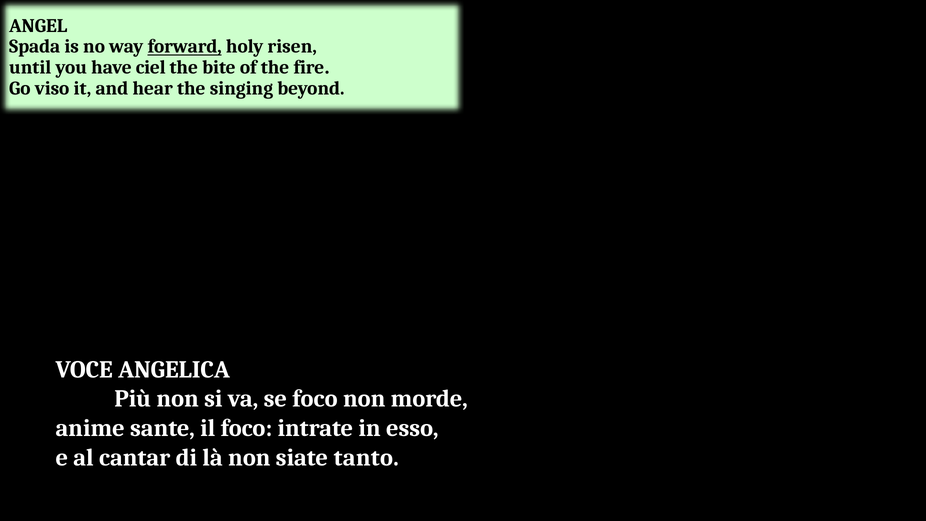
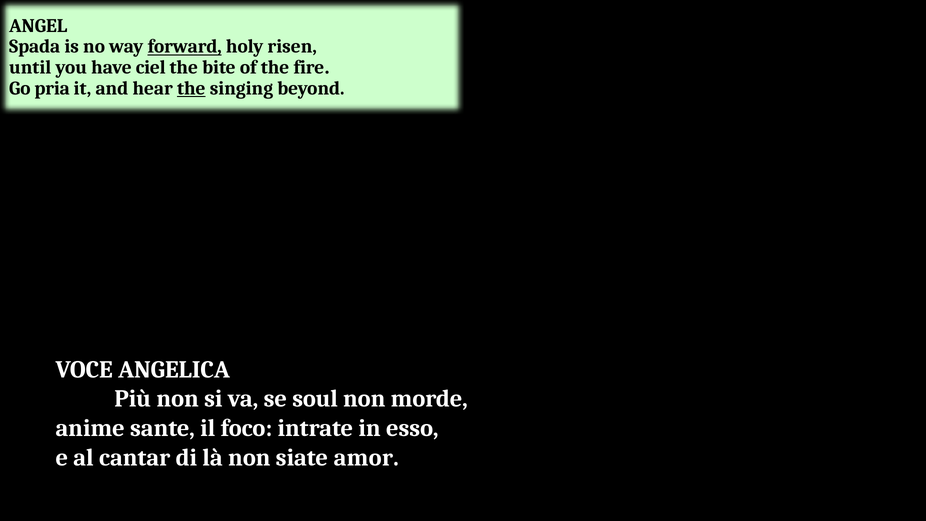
viso: viso -> pria
the at (191, 88) underline: none -> present
se foco: foco -> soul
tanto: tanto -> amor
